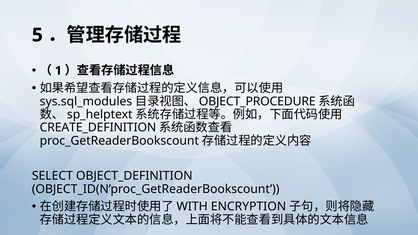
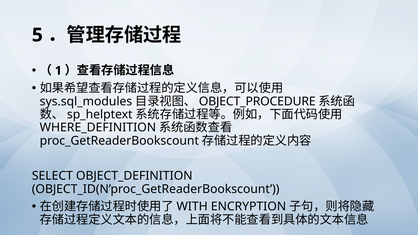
CREATE_DEFINITION: CREATE_DEFINITION -> WHERE_DEFINITION
